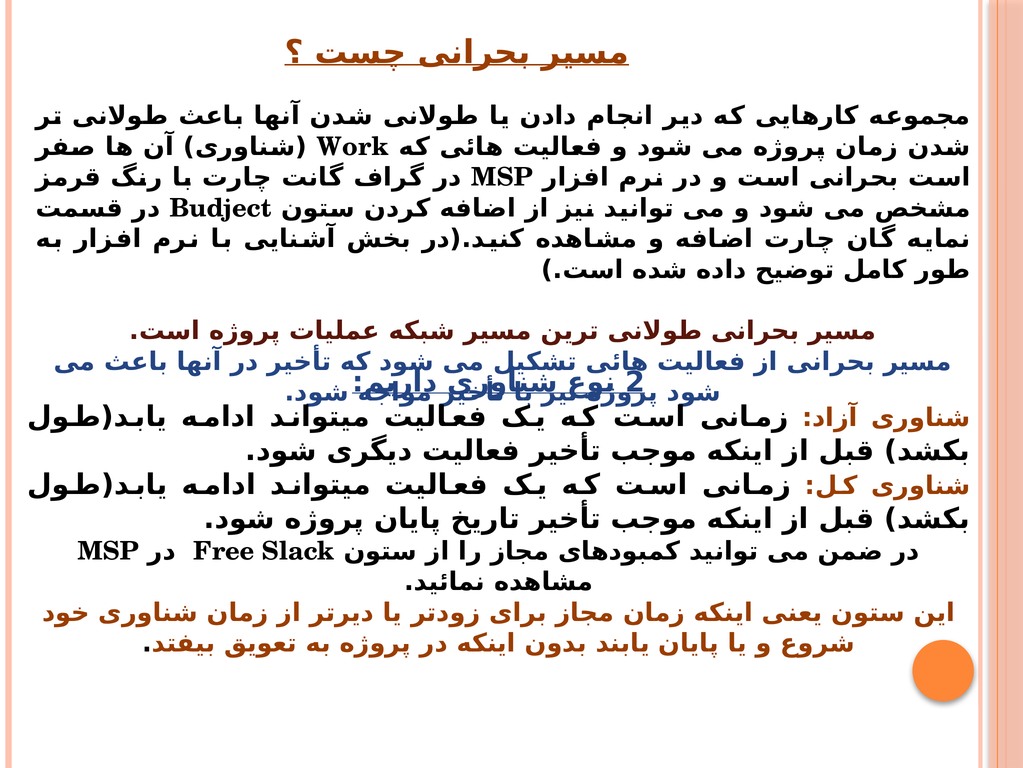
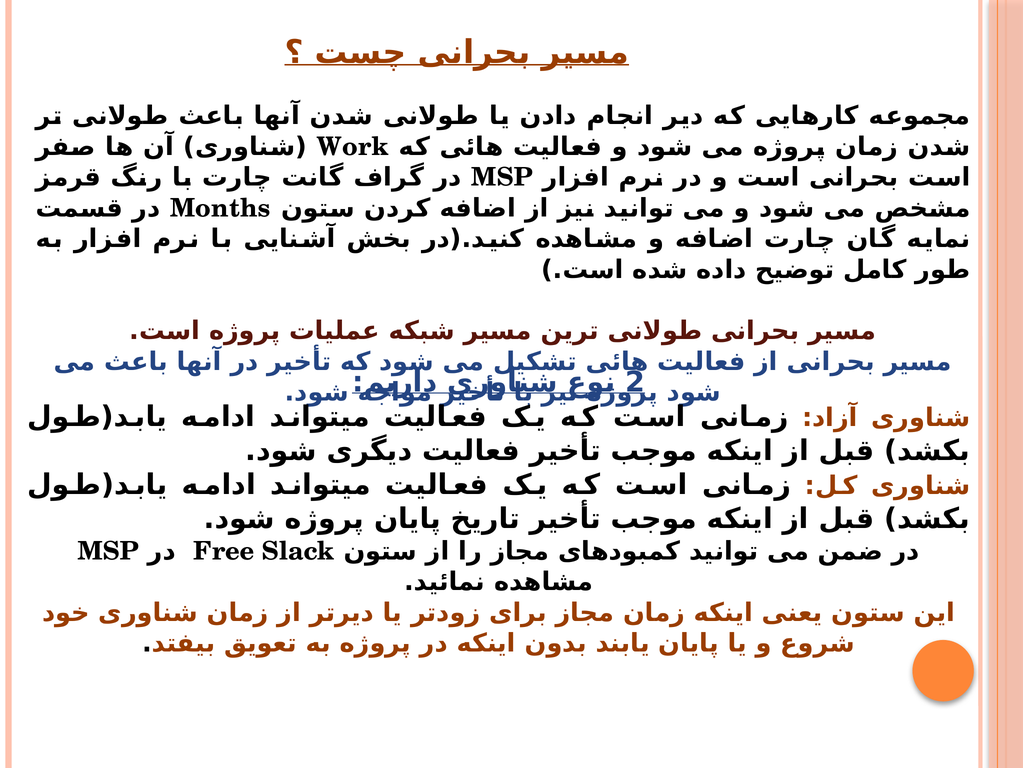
Budject: Budject -> Months
